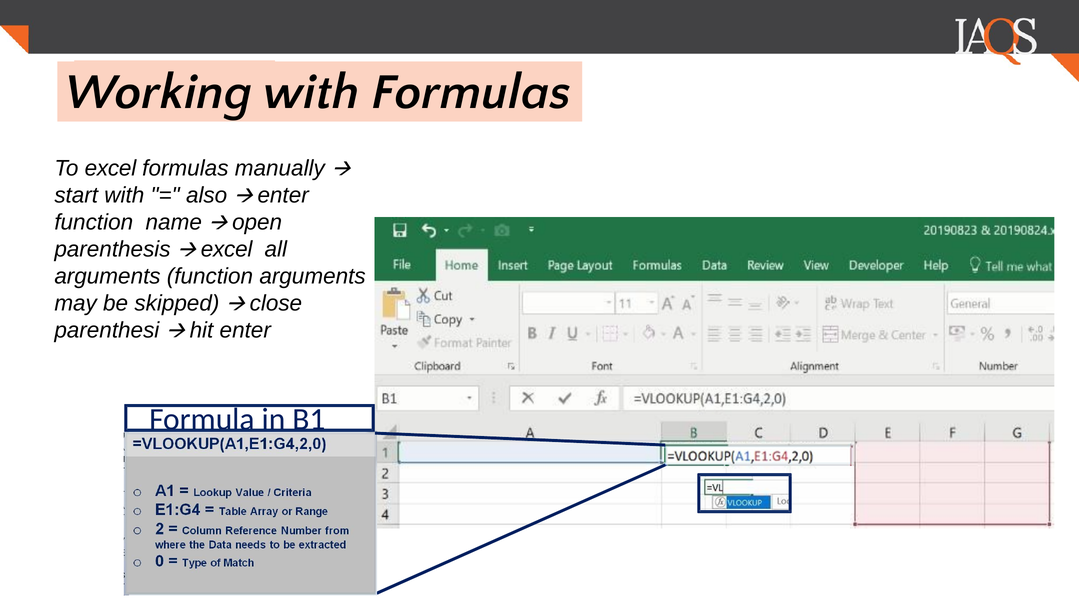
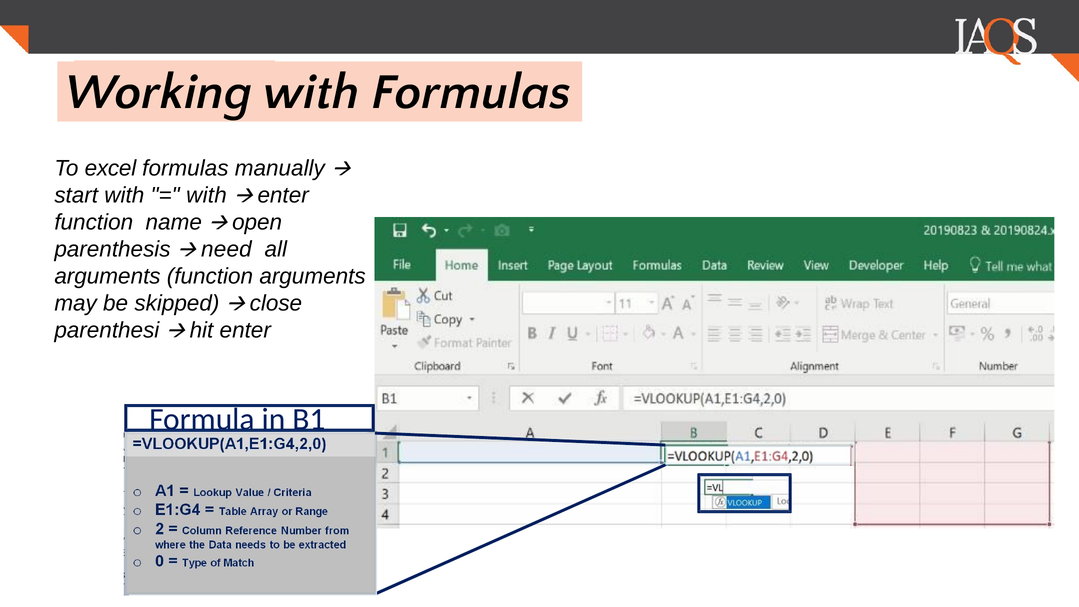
also at (207, 195): also -> with
excel at (227, 249): excel -> need
